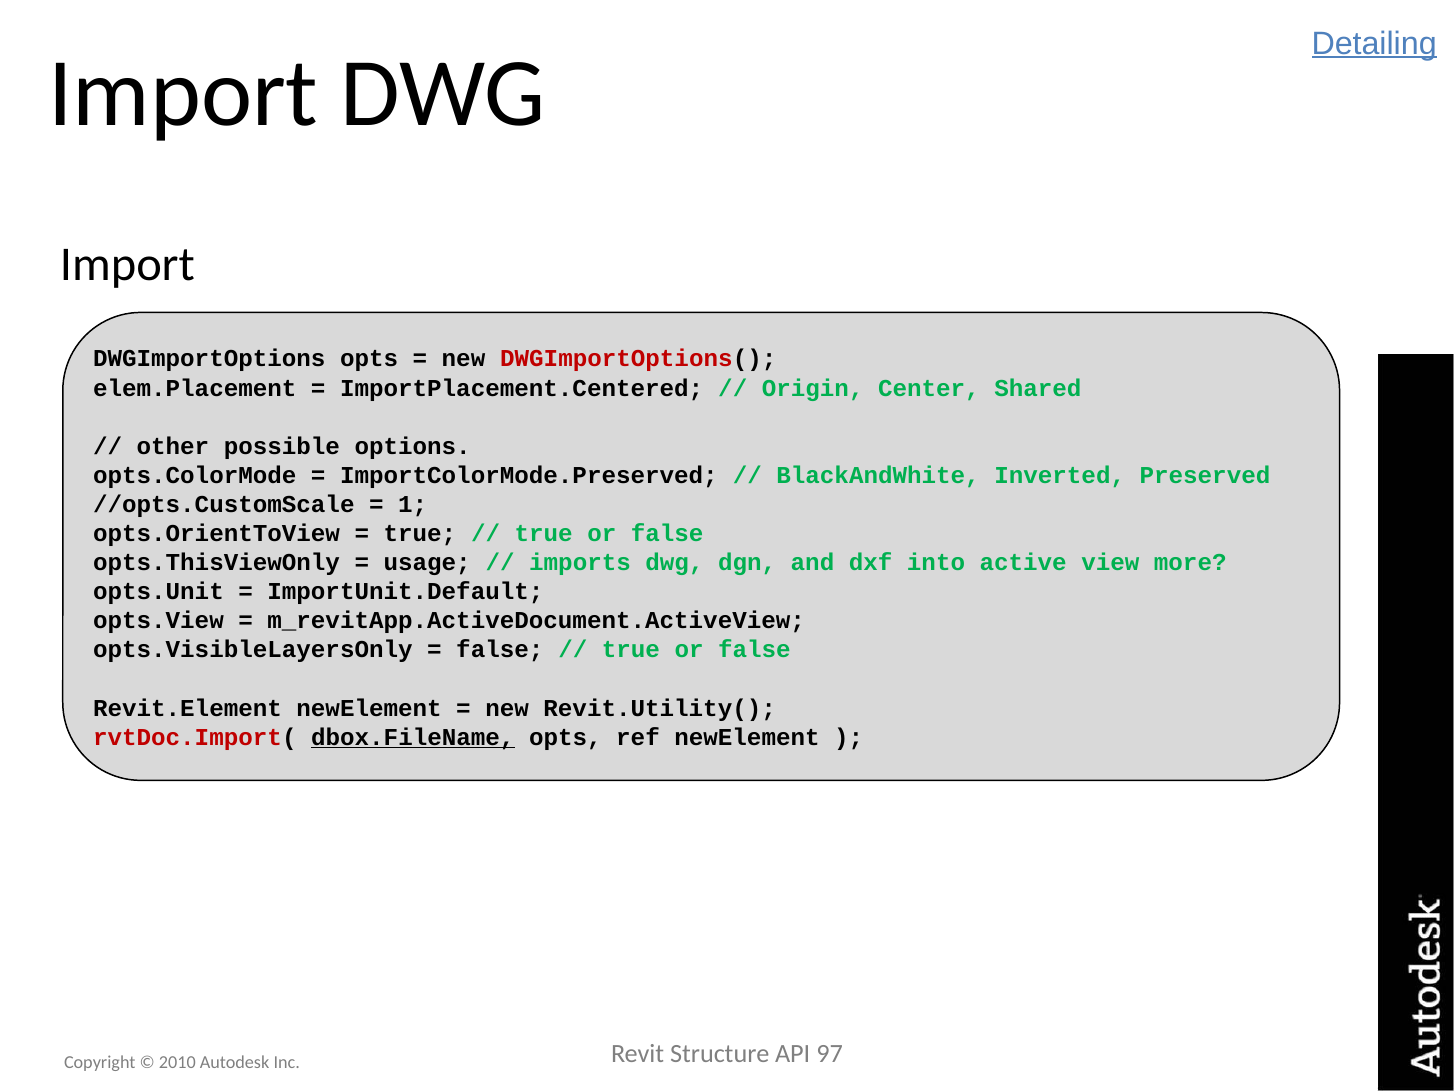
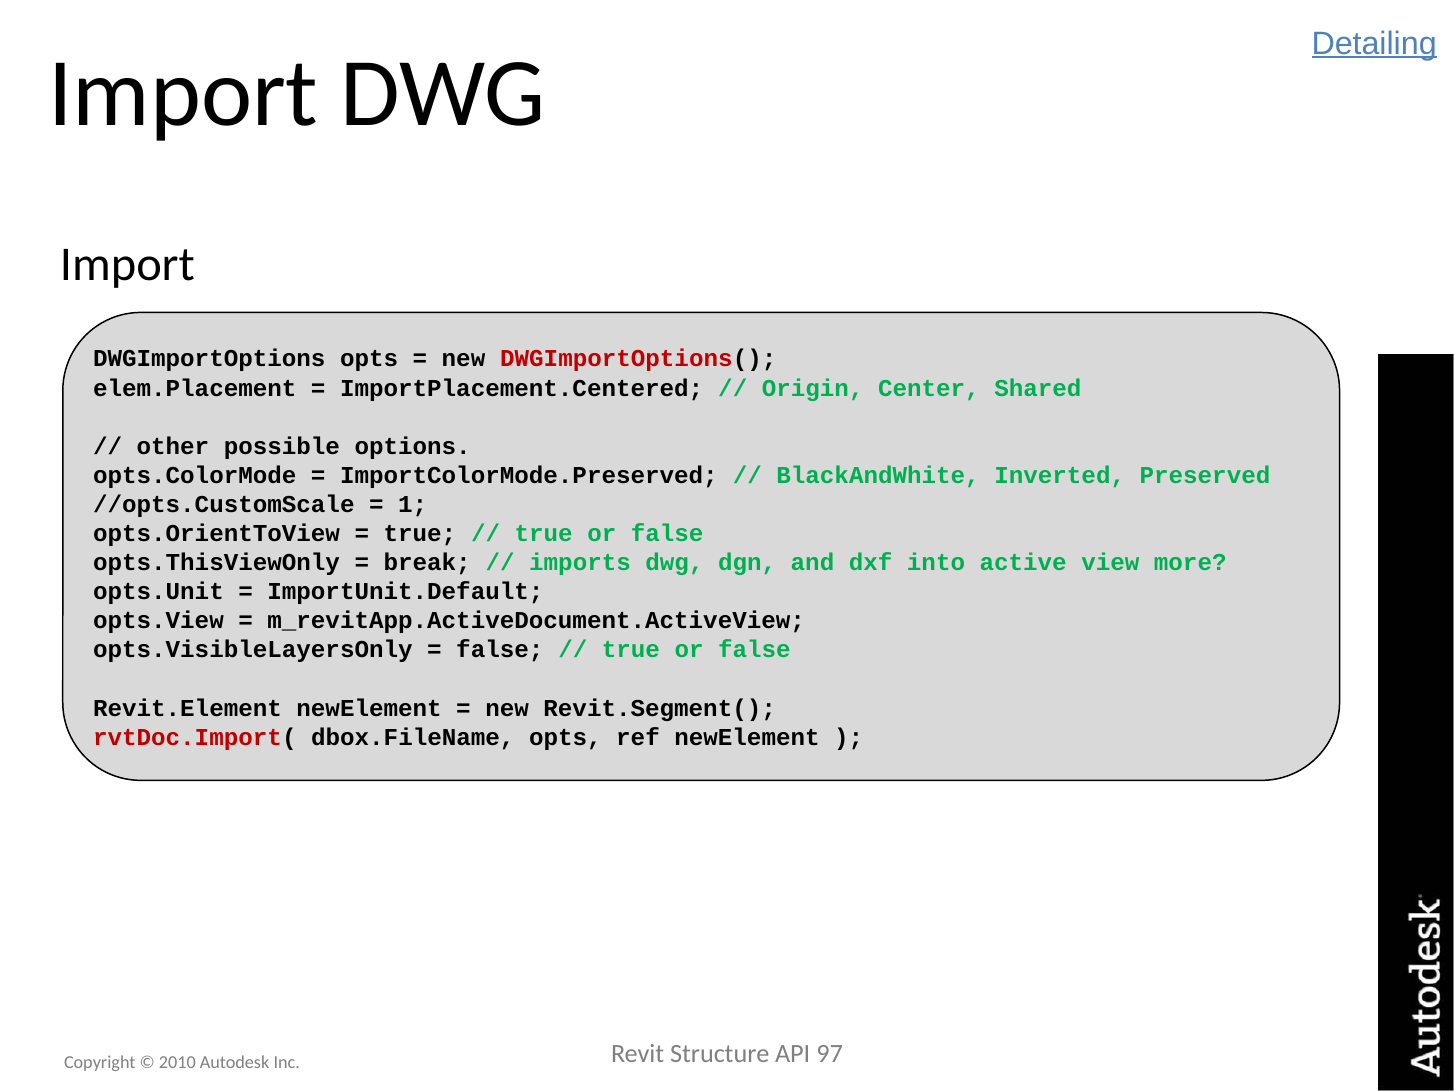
usage: usage -> break
Revit.Utility(: Revit.Utility( -> Revit.Segment(
dbox.FileName underline: present -> none
